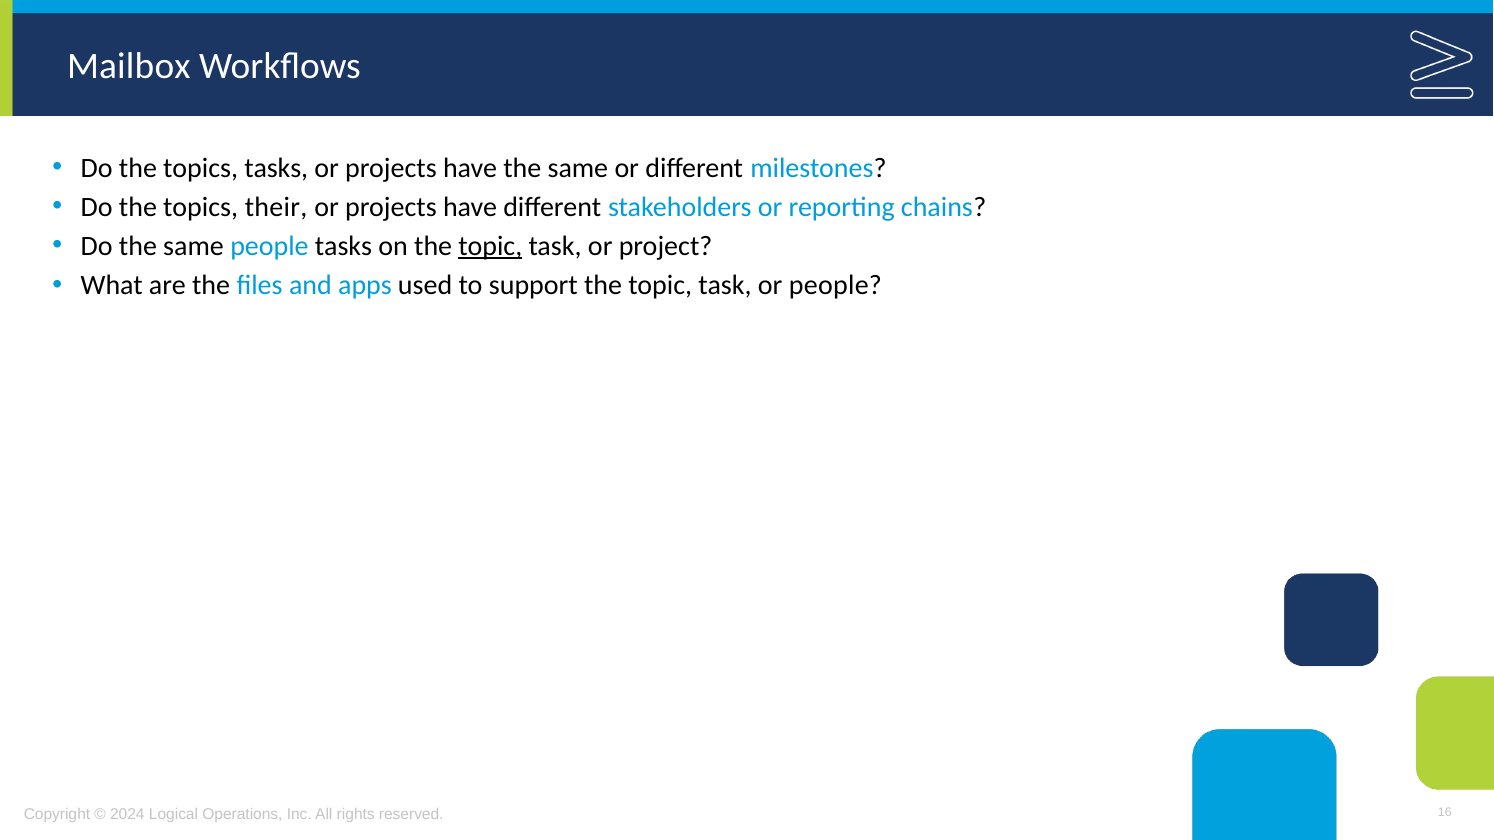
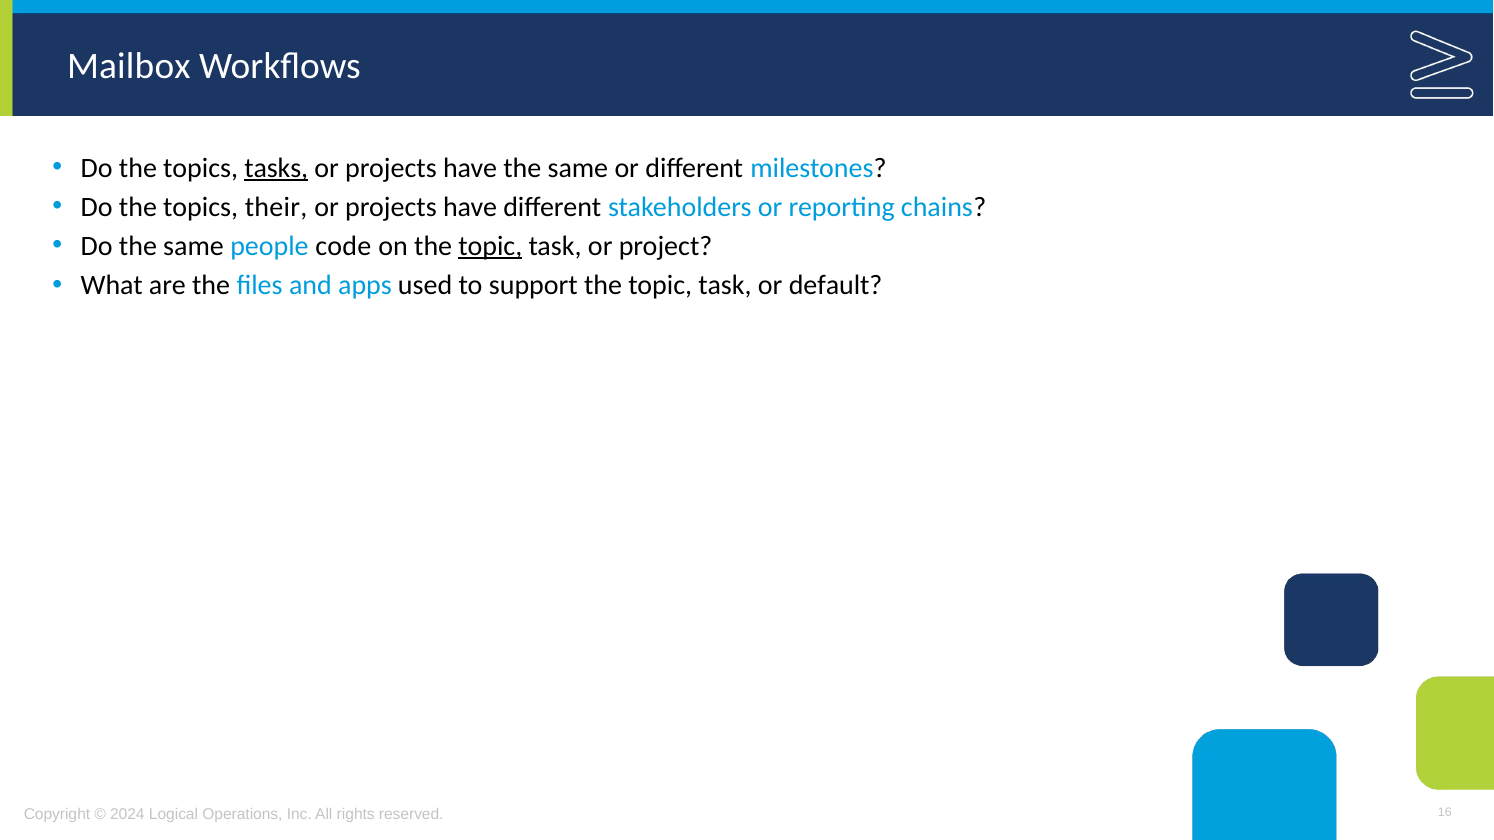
tasks at (276, 168) underline: none -> present
people tasks: tasks -> code
or people: people -> default
